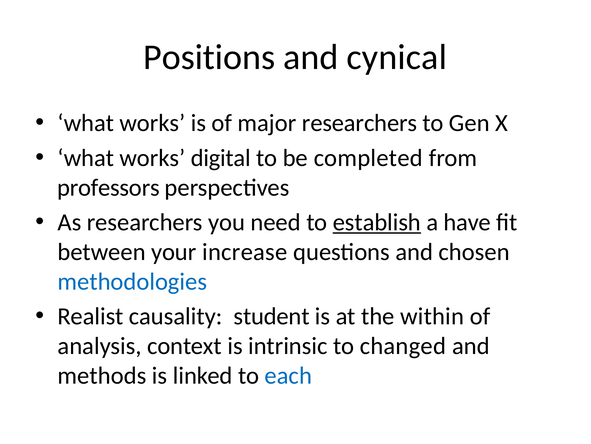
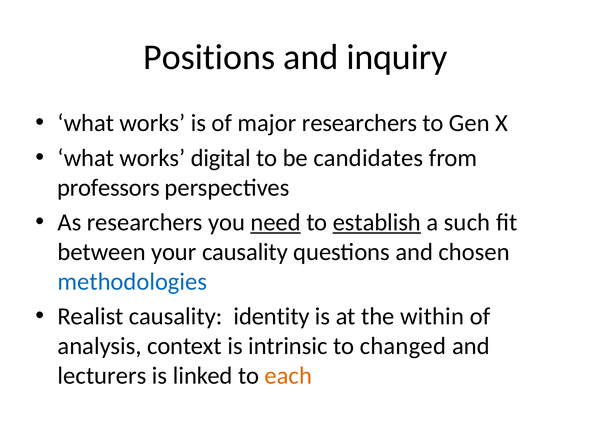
cynical: cynical -> inquiry
completed: completed -> candidates
need underline: none -> present
have: have -> such
your increase: increase -> causality
student: student -> identity
methods: methods -> lecturers
each colour: blue -> orange
